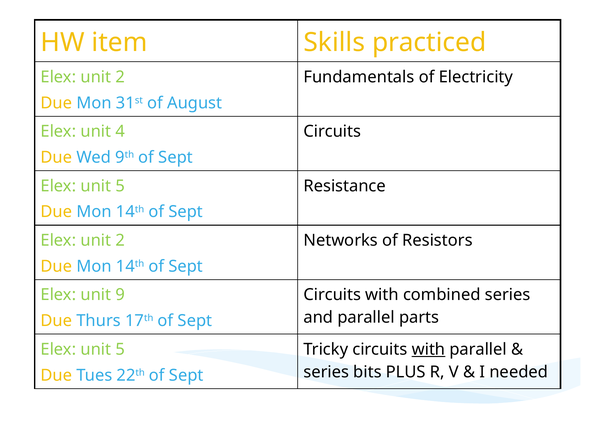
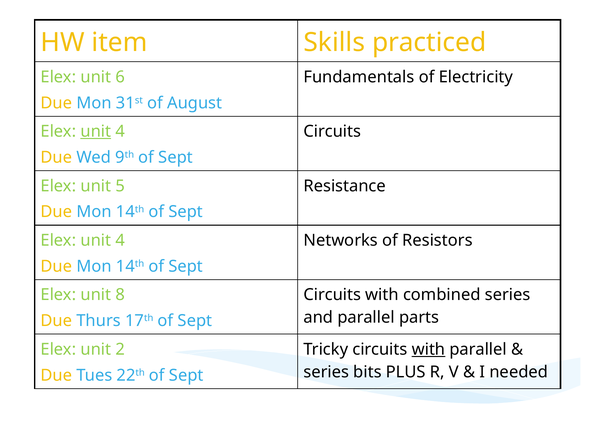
2 at (120, 77): 2 -> 6
unit at (96, 131) underline: none -> present
2 at (120, 240): 2 -> 4
9: 9 -> 8
5 at (120, 349): 5 -> 2
